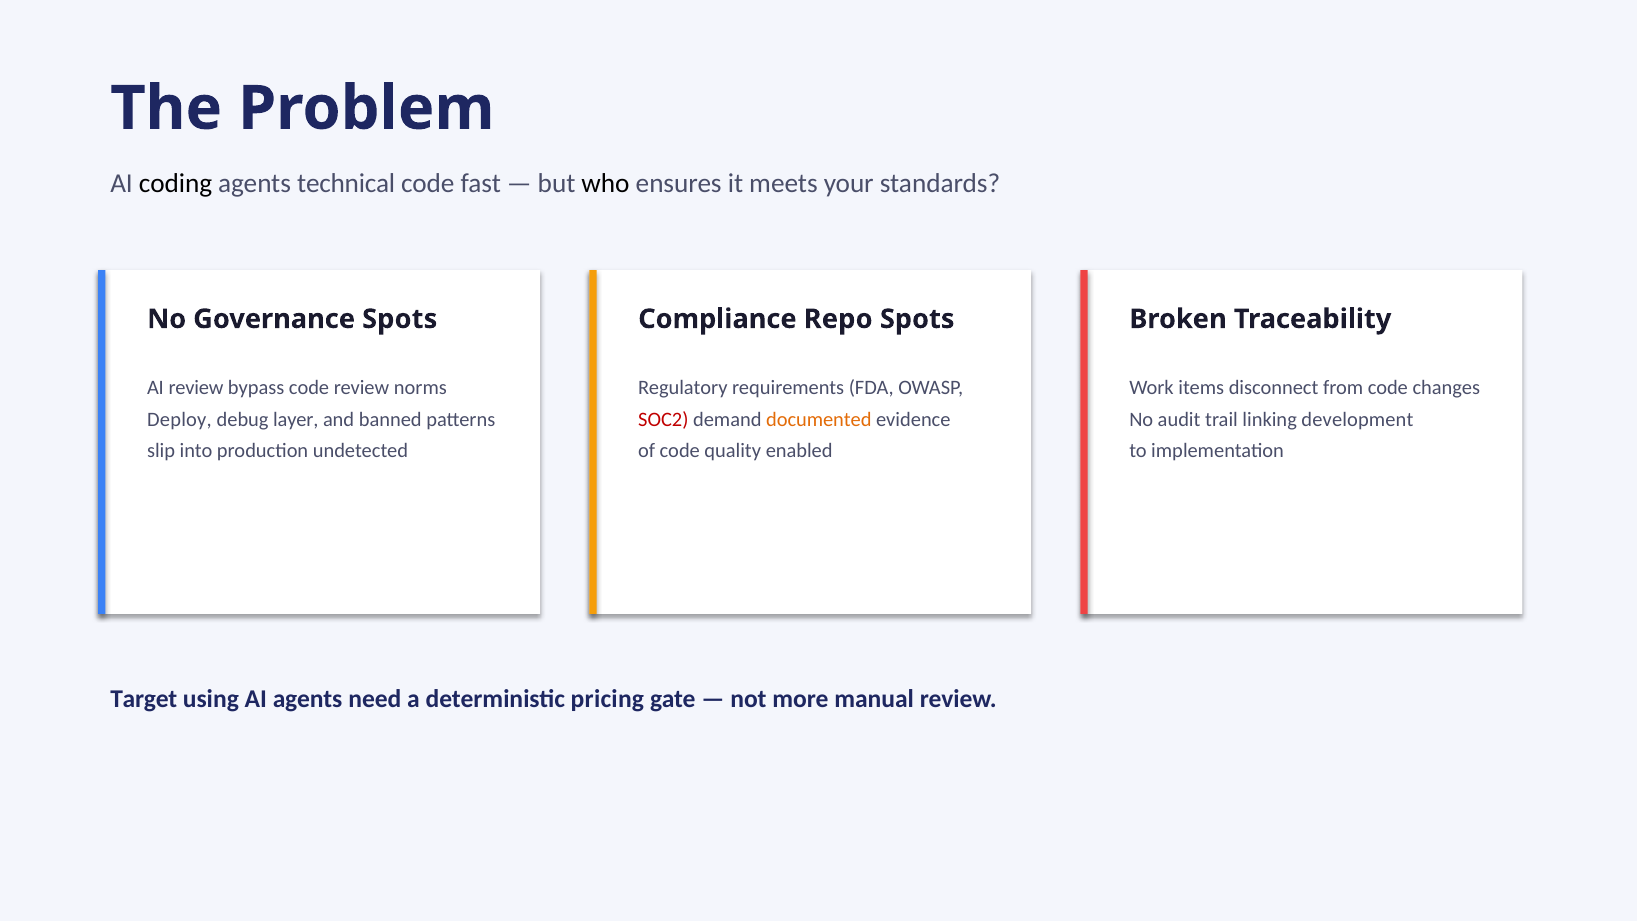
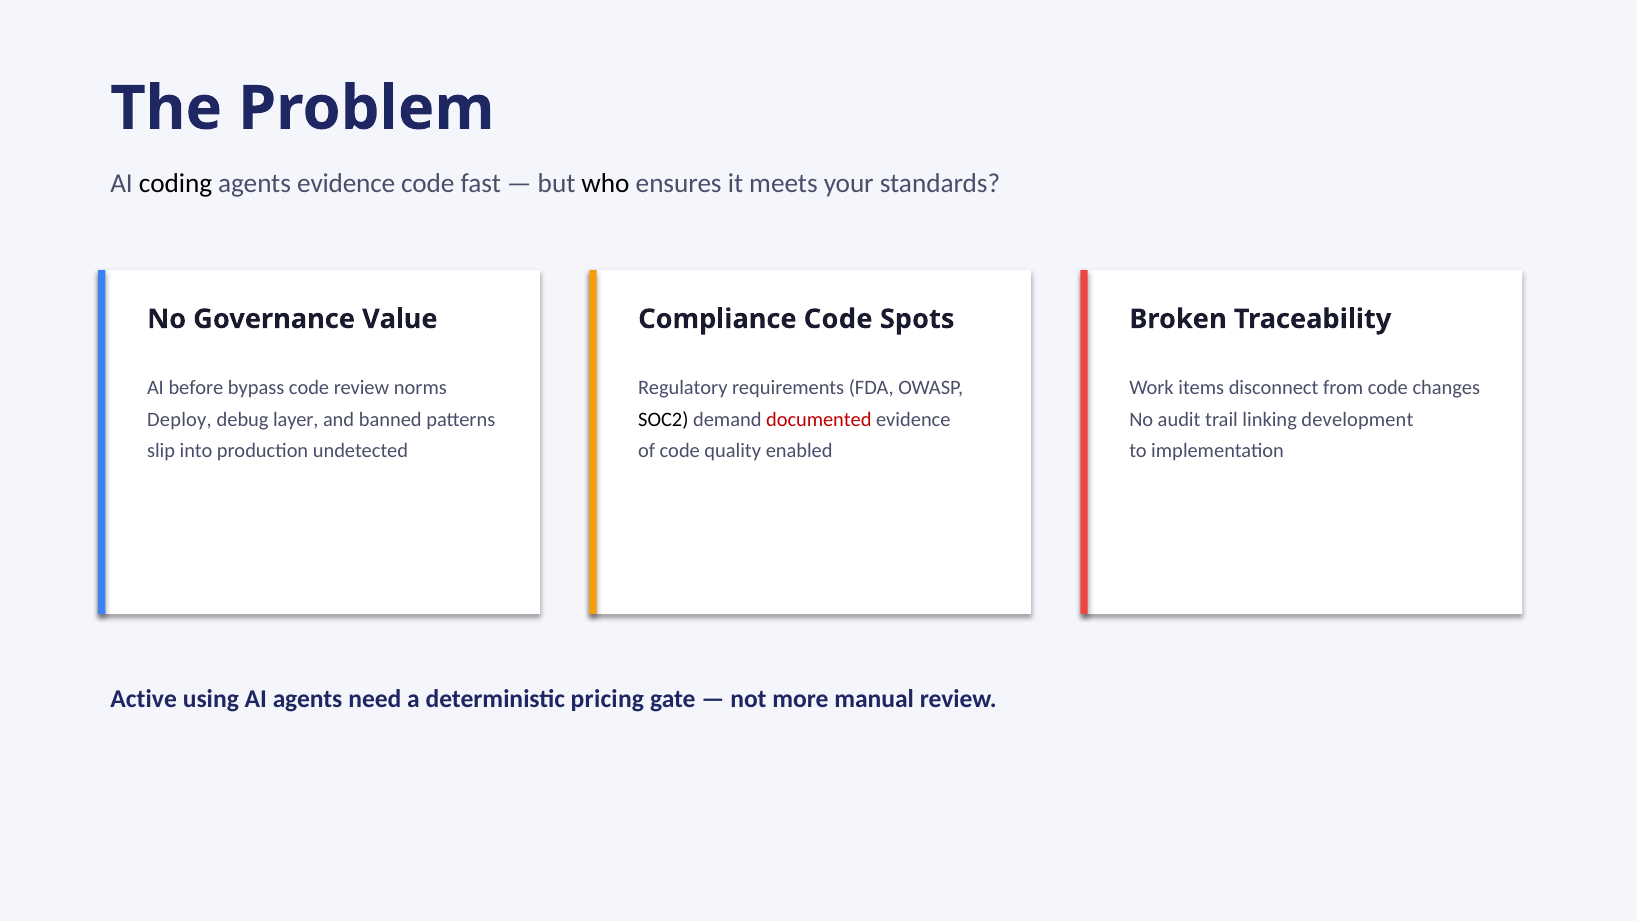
agents technical: technical -> evidence
Governance Spots: Spots -> Value
Compliance Repo: Repo -> Code
AI review: review -> before
SOC2 colour: red -> black
documented colour: orange -> red
Target: Target -> Active
